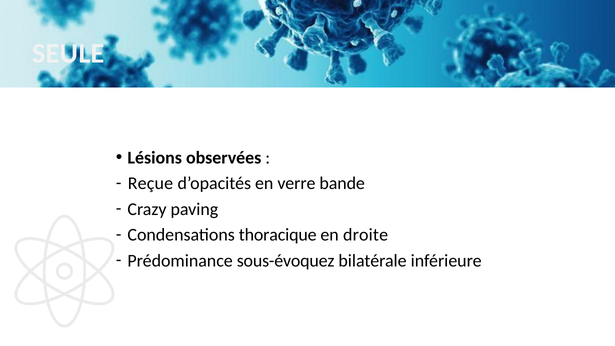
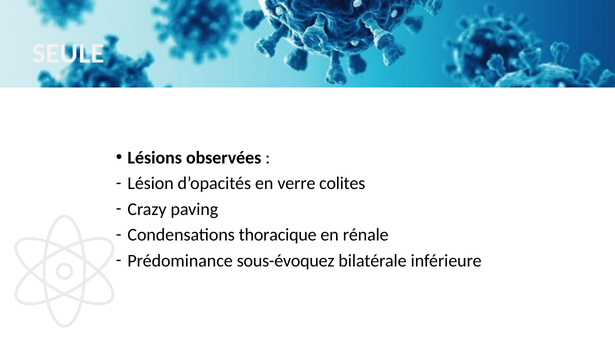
Reçue: Reçue -> Lésion
bande: bande -> colites
droite: droite -> rénale
